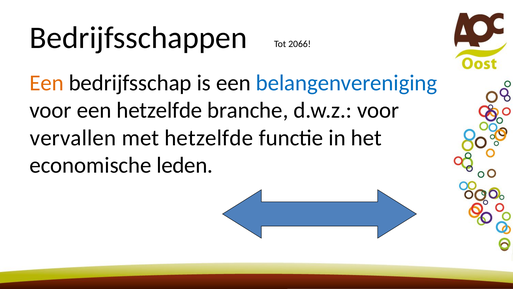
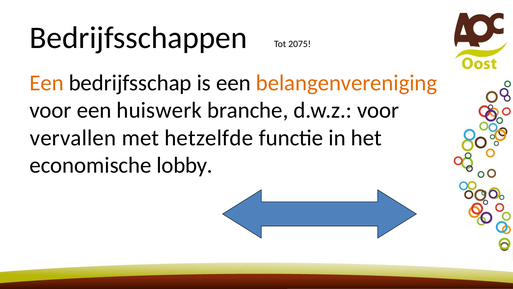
2066: 2066 -> 2075
belangenvereniging colour: blue -> orange
een hetzelfde: hetzelfde -> huiswerk
leden: leden -> lobby
